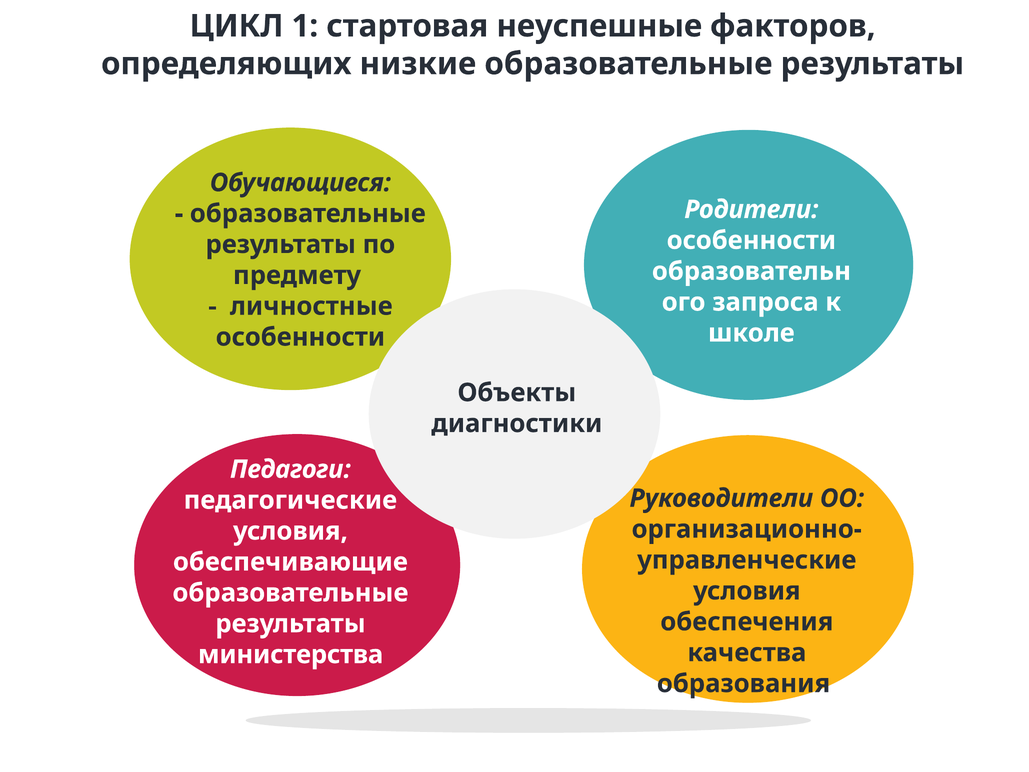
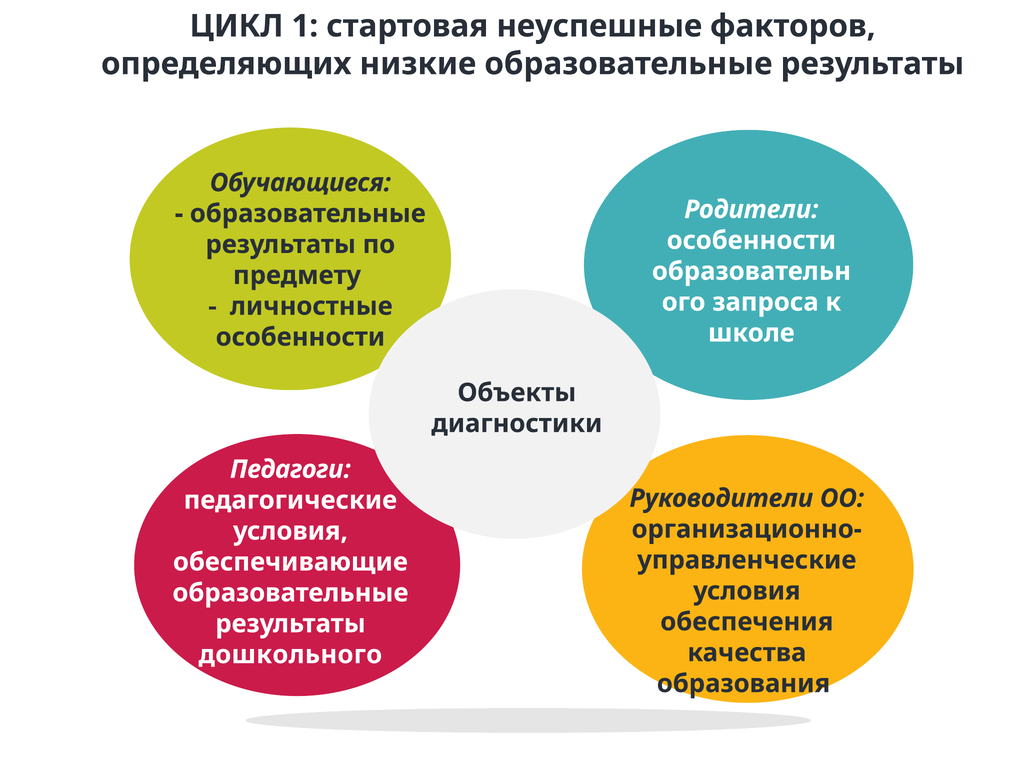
министерства: министерства -> дошкольного
